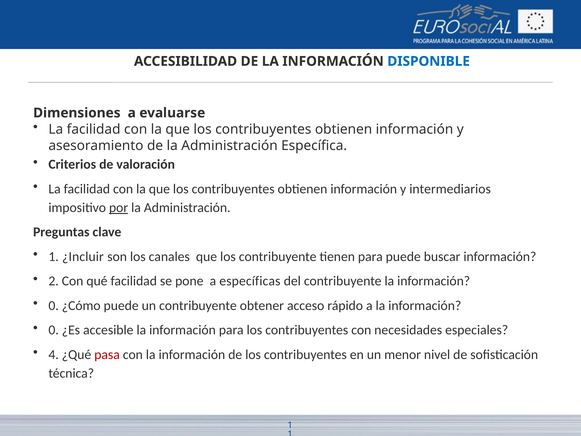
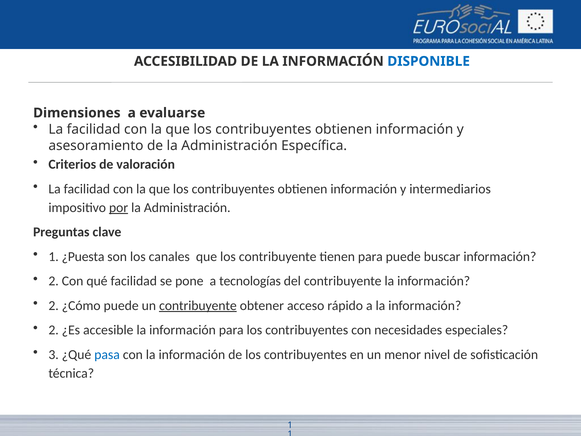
¿Incluir: ¿Incluir -> ¿Puesta
específicas: específicas -> tecnologías
0 at (54, 305): 0 -> 2
contribuyente at (198, 305) underline: none -> present
0 at (54, 330): 0 -> 2
4: 4 -> 3
pasa colour: red -> blue
